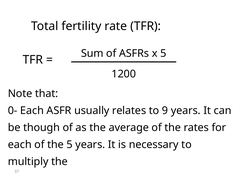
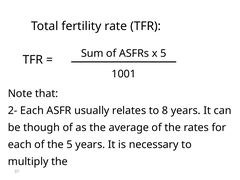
1200: 1200 -> 1001
0-: 0- -> 2-
9: 9 -> 8
